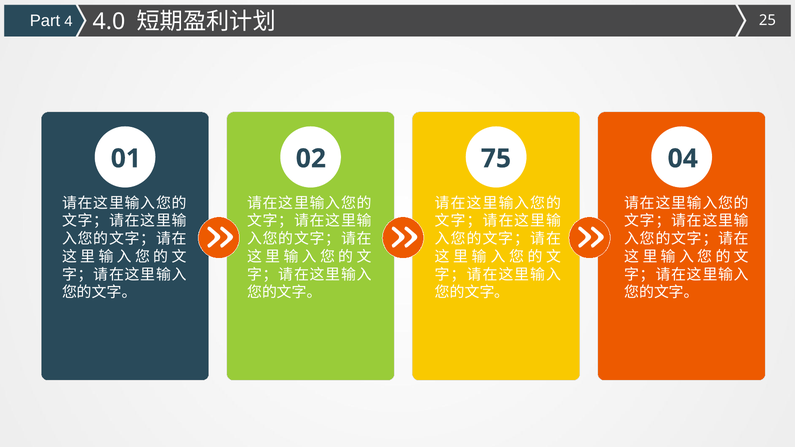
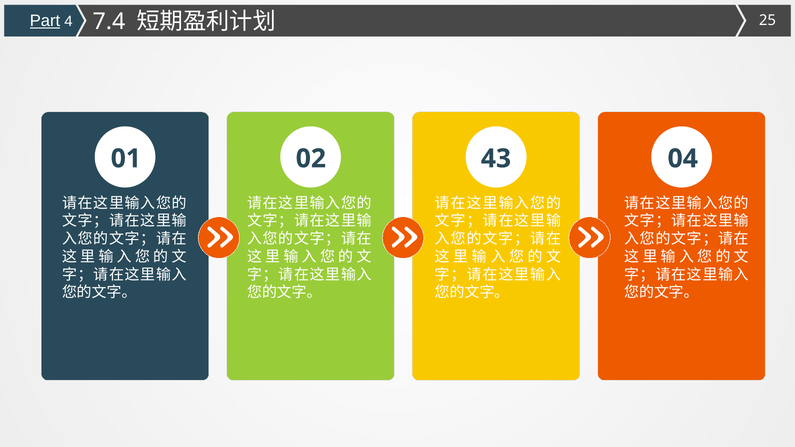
Part underline: none -> present
4.0: 4.0 -> 7.4
75: 75 -> 43
